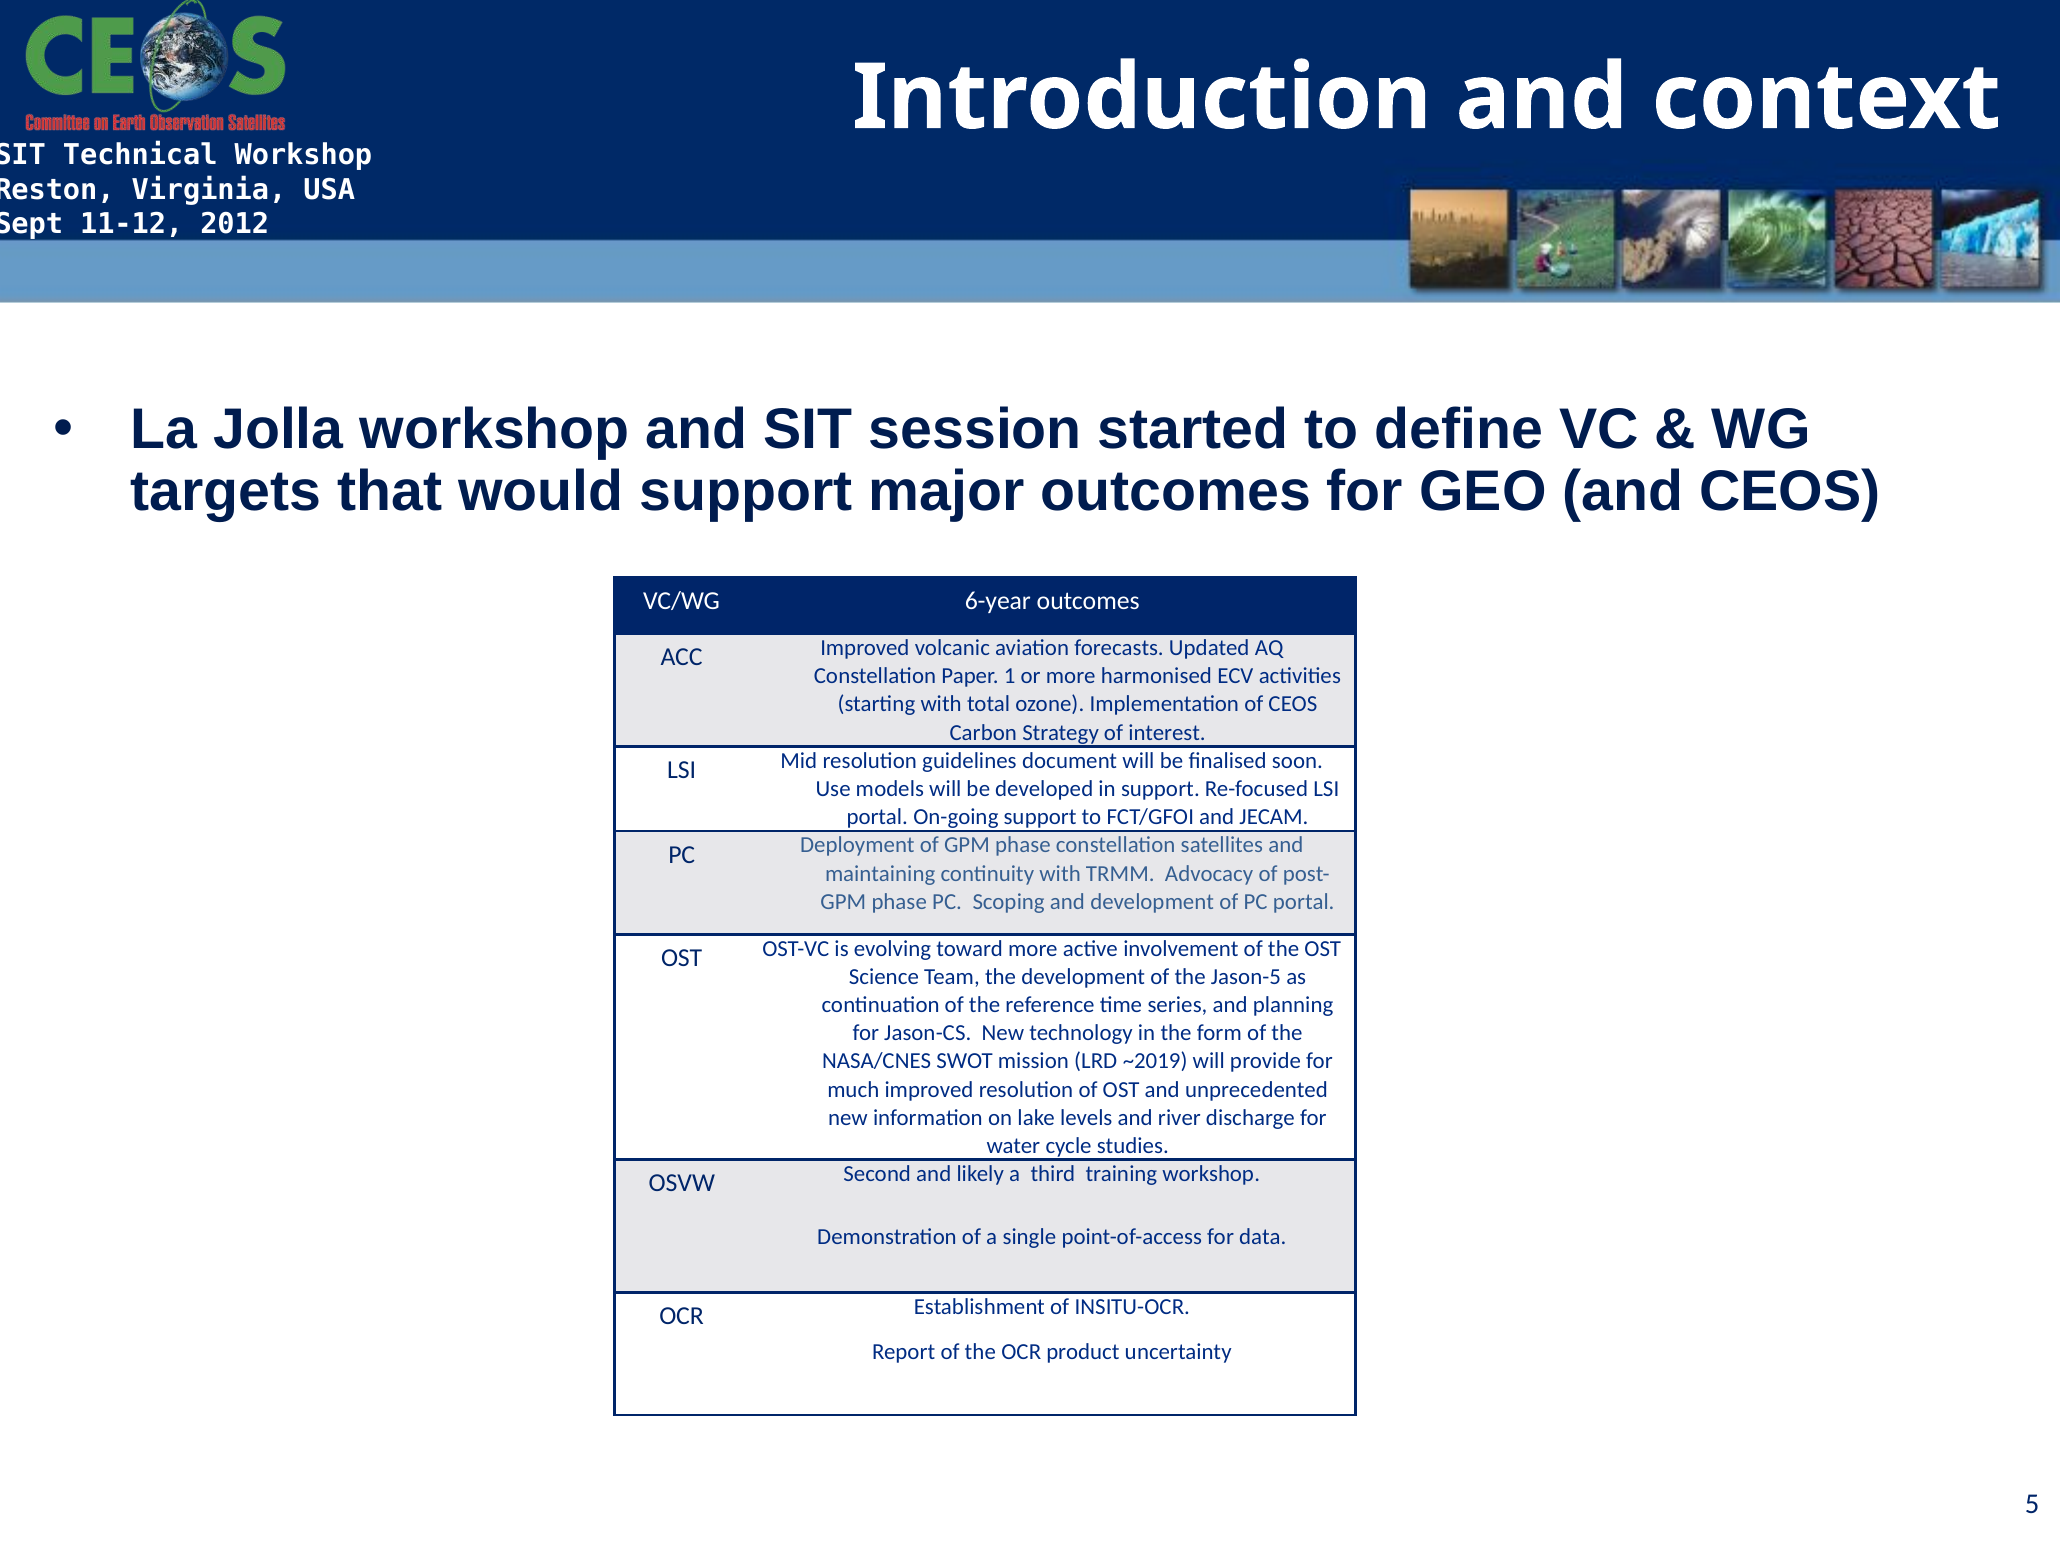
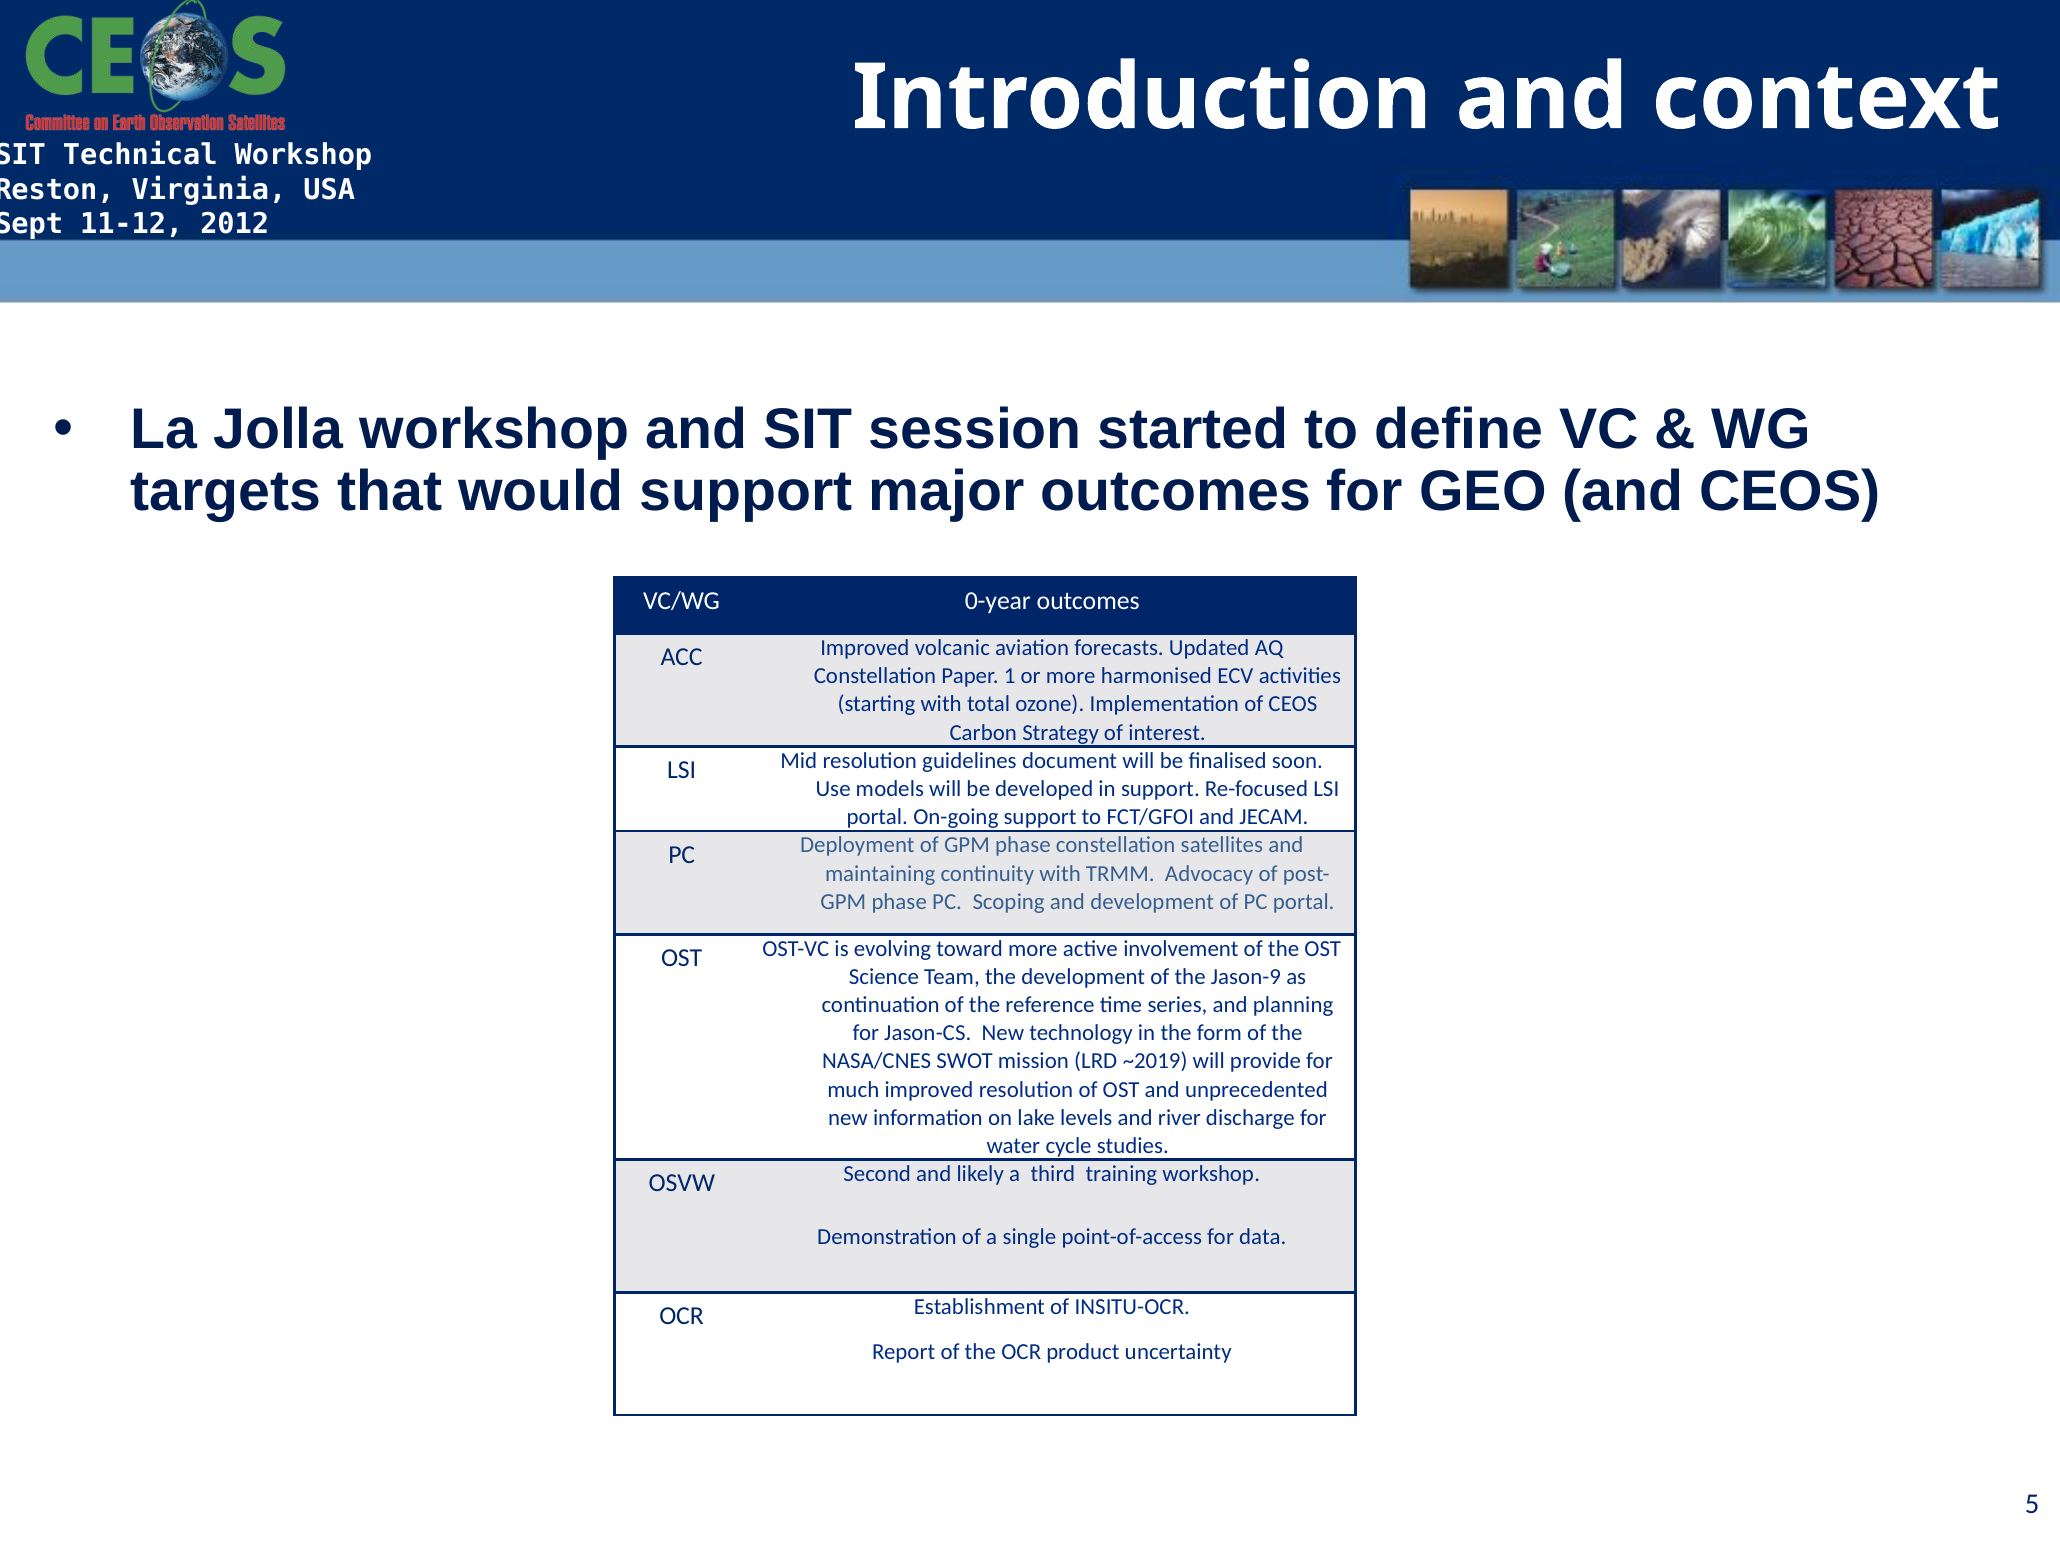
6-year: 6-year -> 0-year
Jason-5: Jason-5 -> Jason-9
